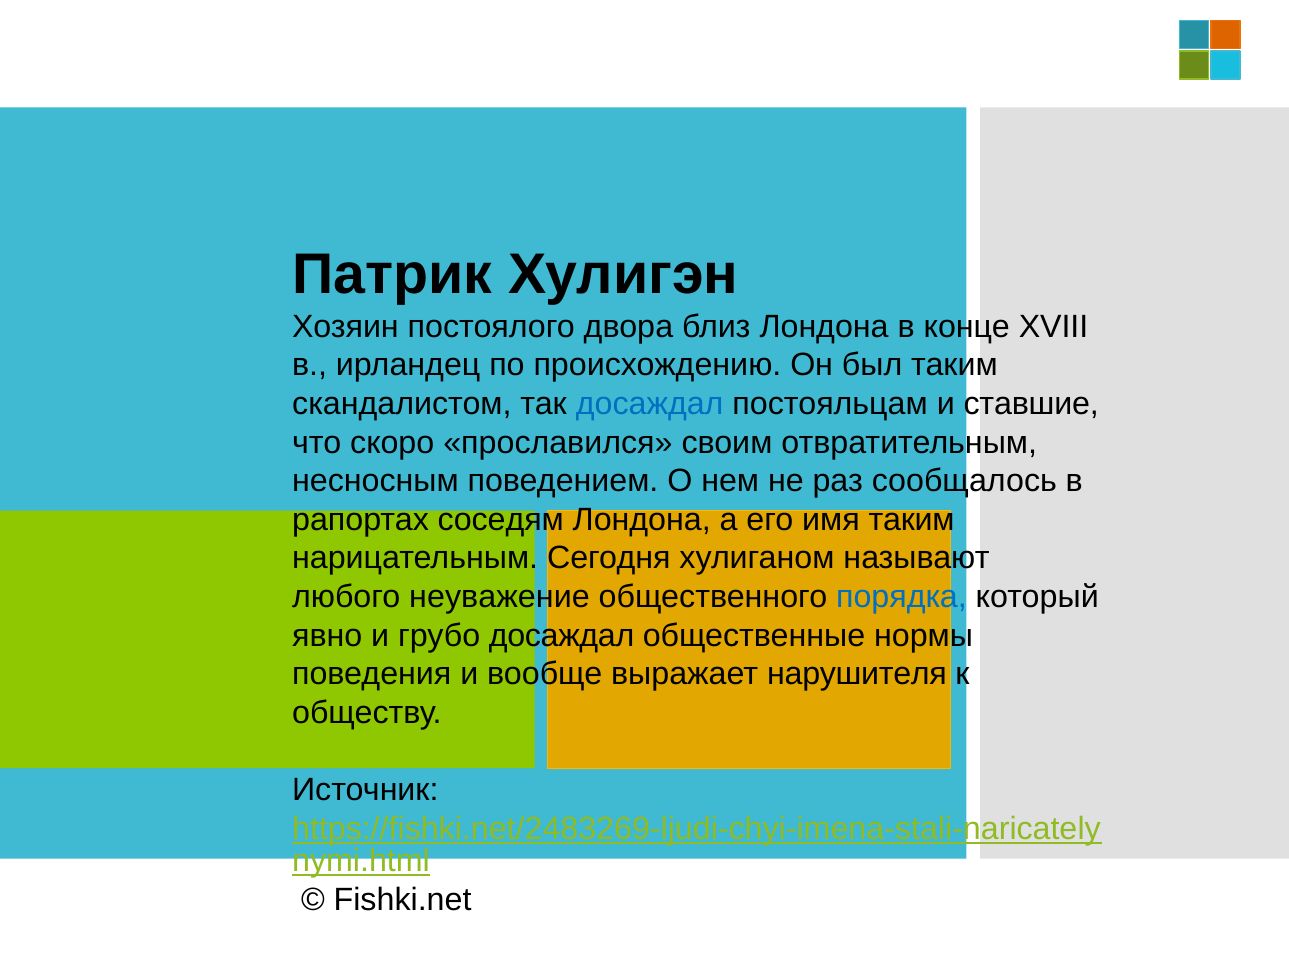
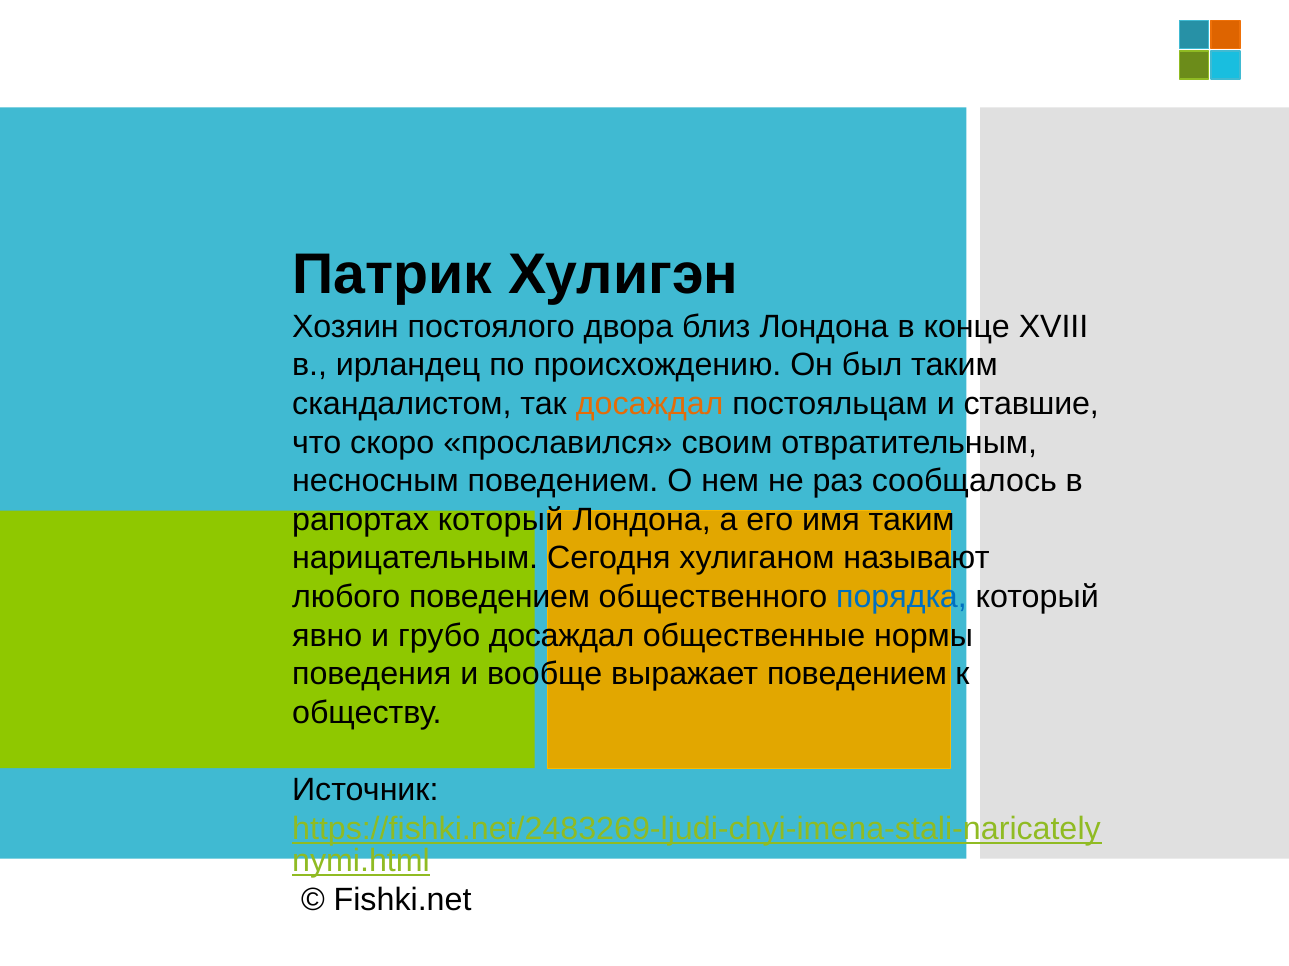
досаждал at (650, 404) colour: blue -> orange
рапортах соседям: соседям -> который
любого неуважение: неуважение -> поведением
выражает нарушителя: нарушителя -> поведением
